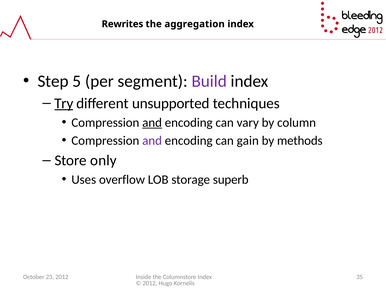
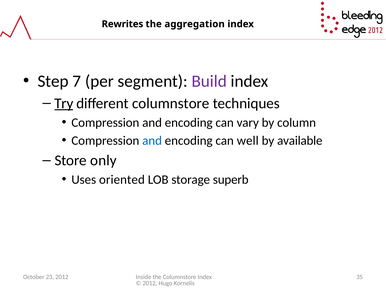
5: 5 -> 7
different unsupported: unsupported -> columnstore
and at (152, 122) underline: present -> none
and at (152, 140) colour: purple -> blue
gain: gain -> well
methods: methods -> available
overflow: overflow -> oriented
